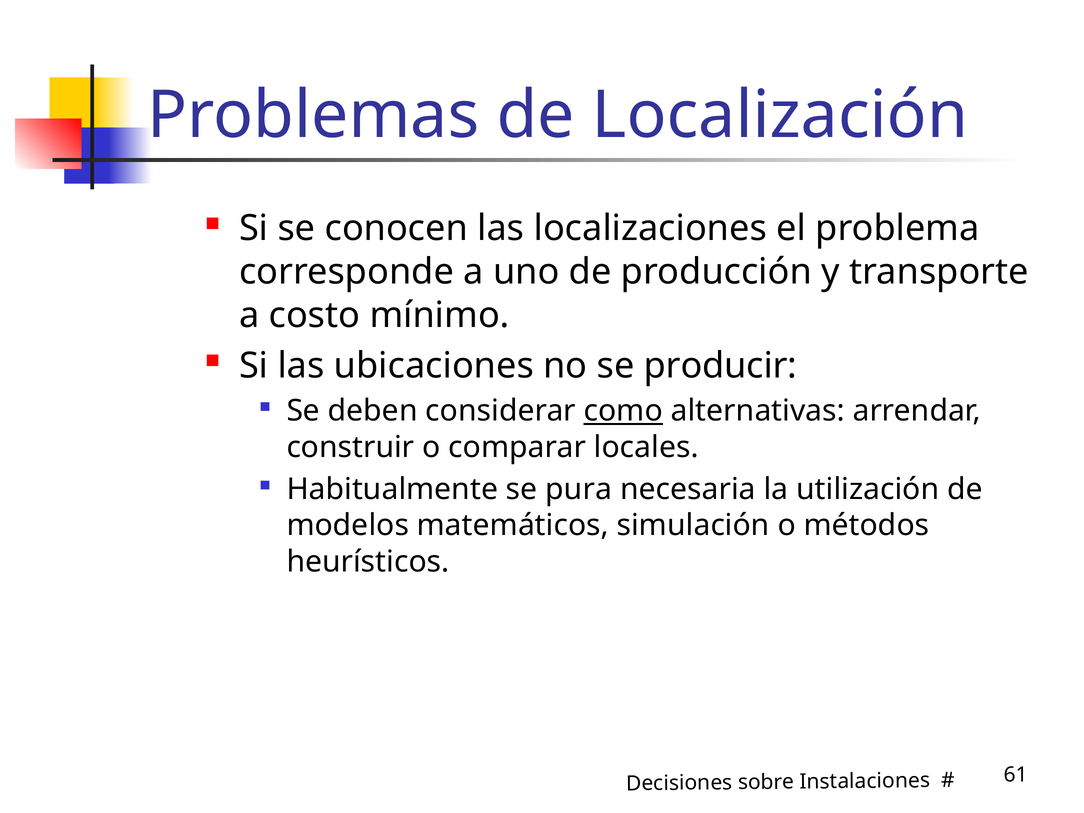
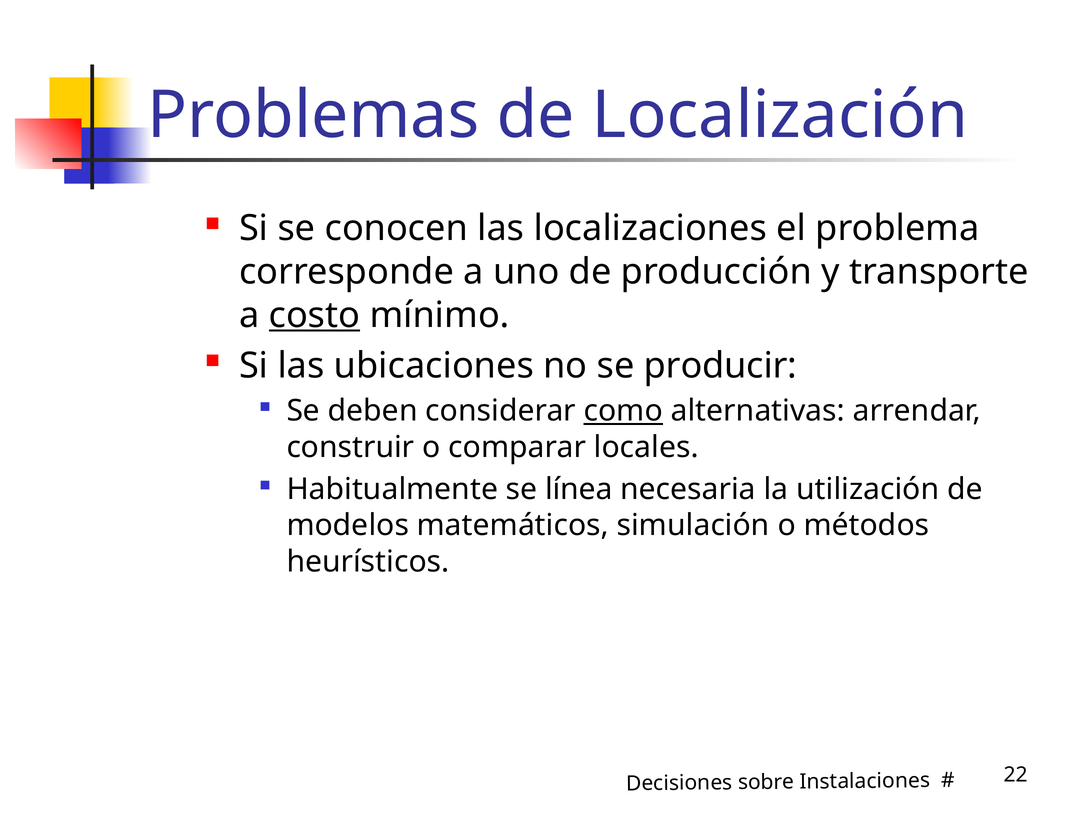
costo underline: none -> present
pura: pura -> línea
61: 61 -> 22
